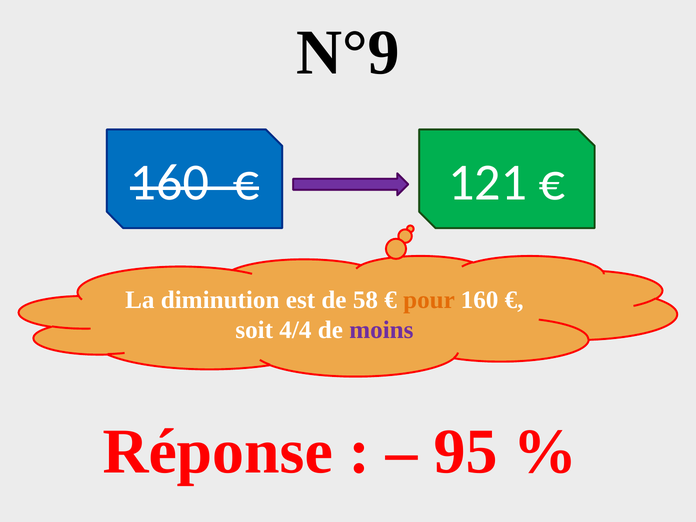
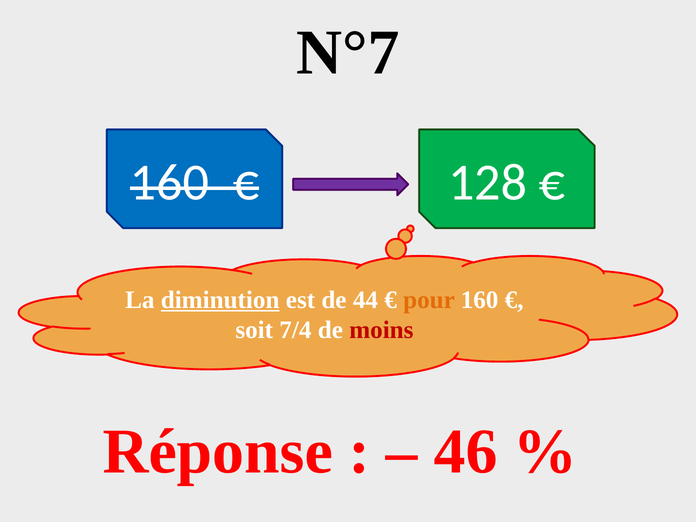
N°9: N°9 -> N°7
121: 121 -> 128
diminution underline: none -> present
58: 58 -> 44
4/4: 4/4 -> 7/4
moins colour: purple -> red
95: 95 -> 46
